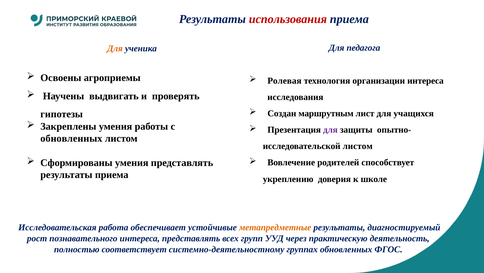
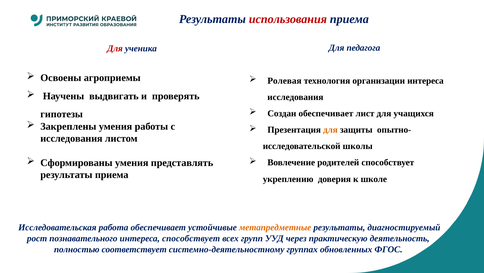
Для at (115, 48) colour: orange -> red
Создан маршрутным: маршрутным -> обеспечивает
для at (330, 129) colour: purple -> orange
обновленных at (71, 138): обновленных -> исследования
исследовательской листом: листом -> школы
интереса представлять: представлять -> способствует
